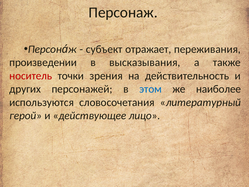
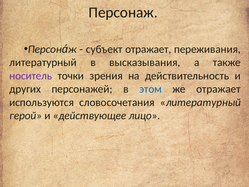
произведении at (43, 62): произведении -> литературный
носитель colour: red -> purple
же наиболее: наиболее -> отражает
